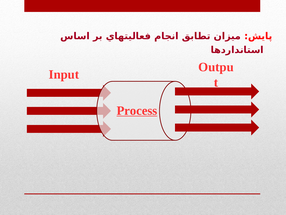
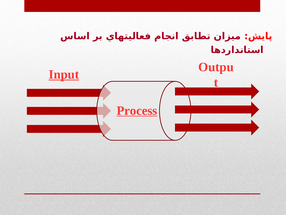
Input underline: none -> present
